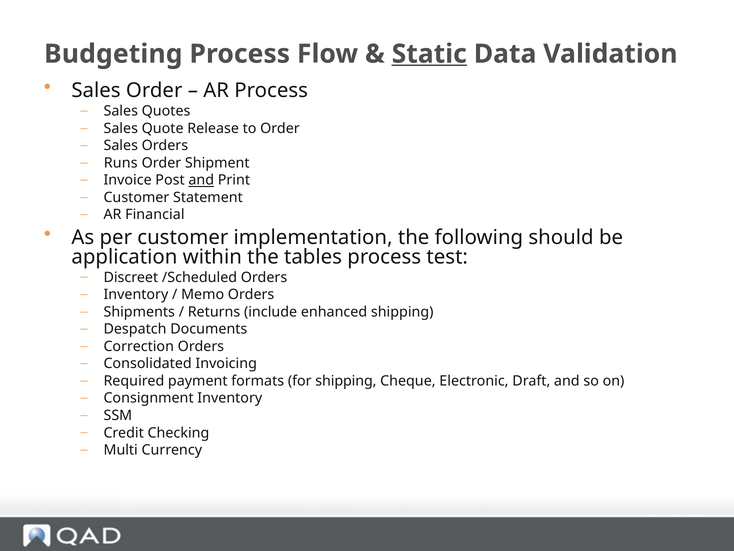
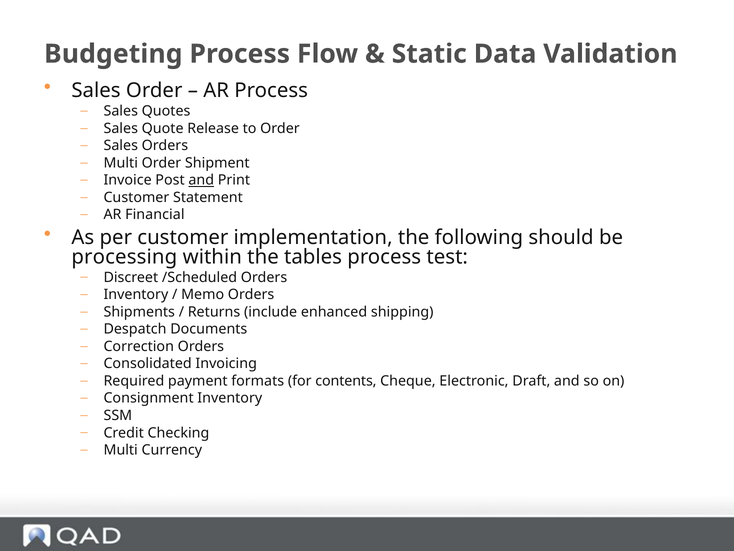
Static underline: present -> none
Runs at (121, 163): Runs -> Multi
application: application -> processing
for shipping: shipping -> contents
